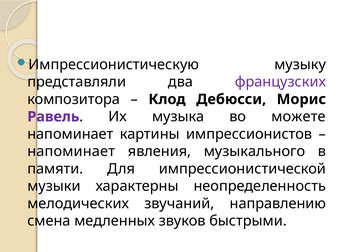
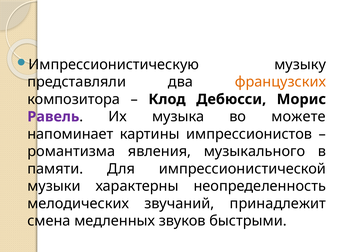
французских colour: purple -> orange
напоминает at (71, 152): напоминает -> романтизма
направлению: направлению -> принадлежит
